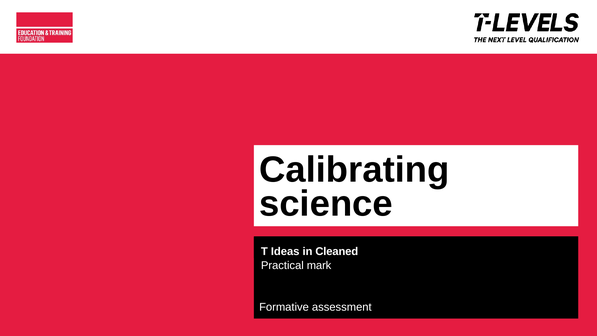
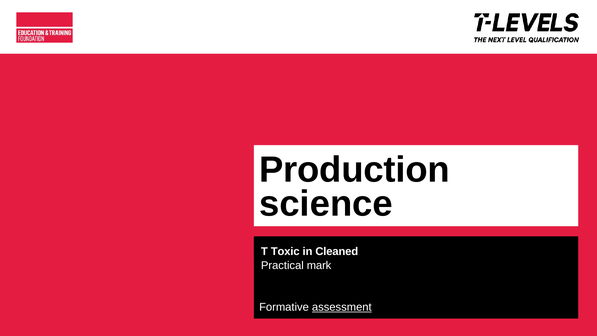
Calibrating: Calibrating -> Production
Ideas: Ideas -> Toxic
assessment underline: none -> present
